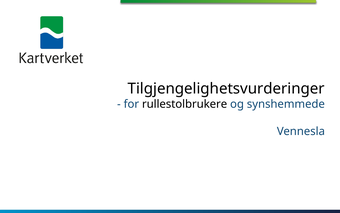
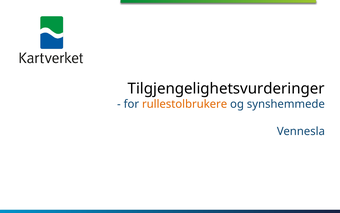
rullestolbrukere colour: black -> orange
